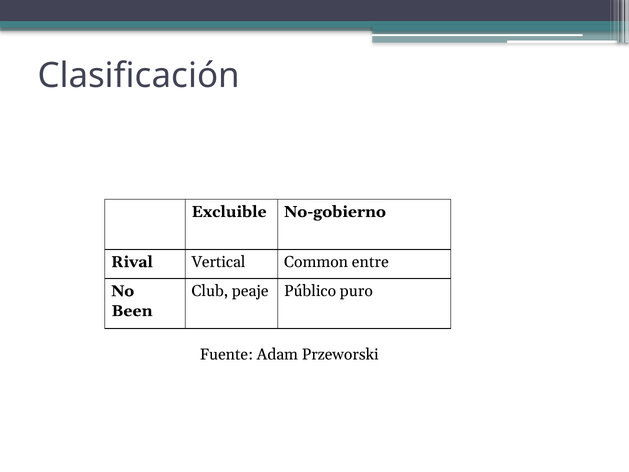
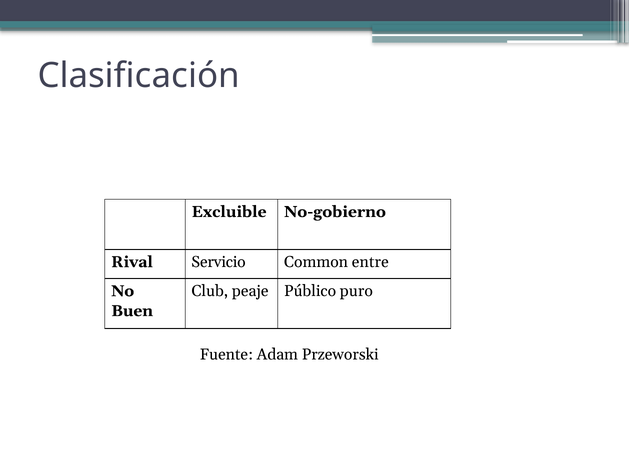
Vertical: Vertical -> Servicio
Been: Been -> Buen
